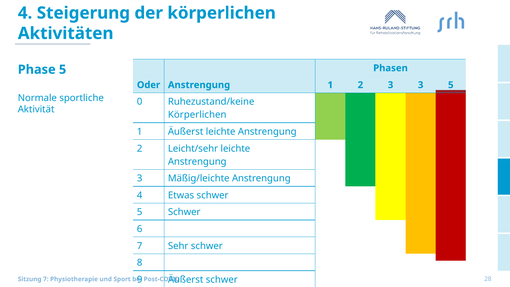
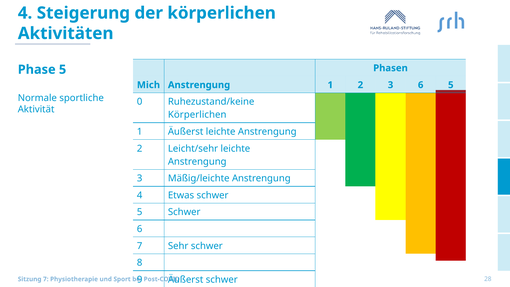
Oder: Oder -> Mich
3 3: 3 -> 6
